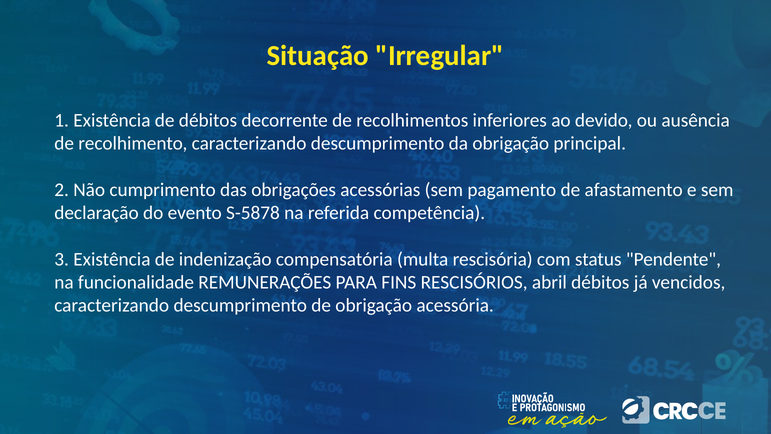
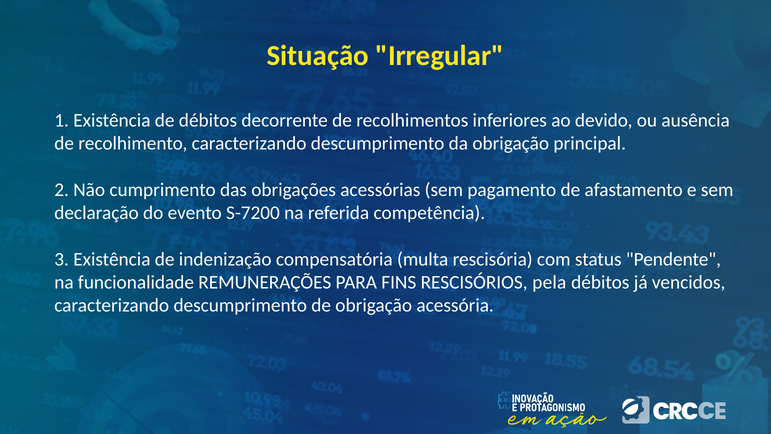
S-5878: S-5878 -> S-7200
abril: abril -> pela
